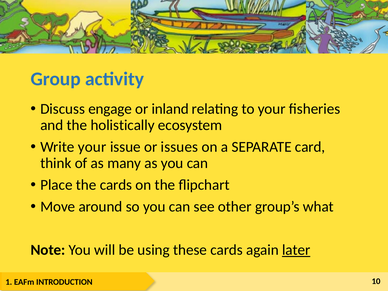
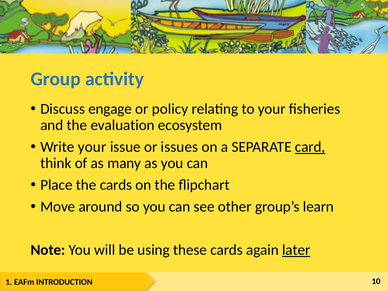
inland: inland -> policy
holistically: holistically -> evaluation
card underline: none -> present
what: what -> learn
